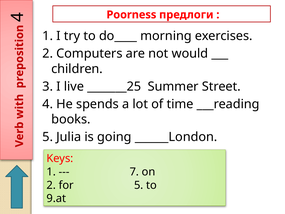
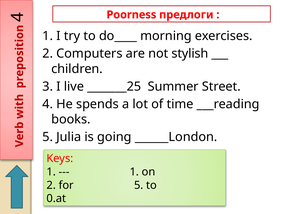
would: would -> stylish
7 at (134, 172): 7 -> 1
9.at: 9.at -> 0.at
